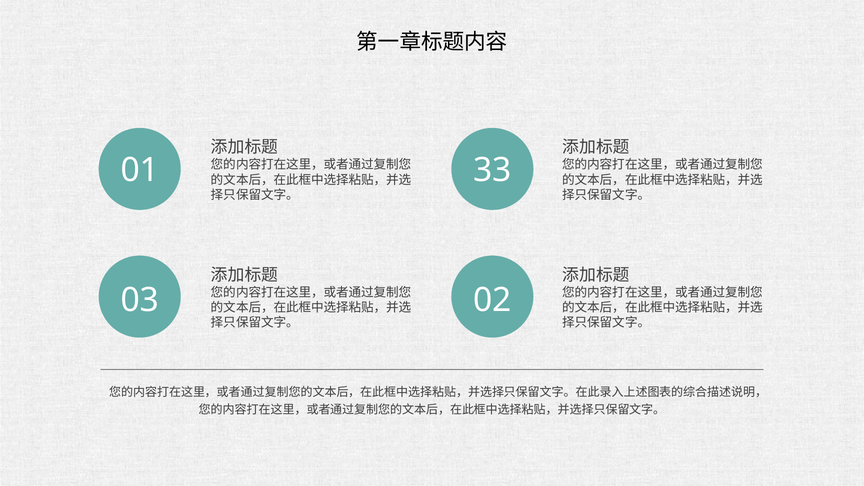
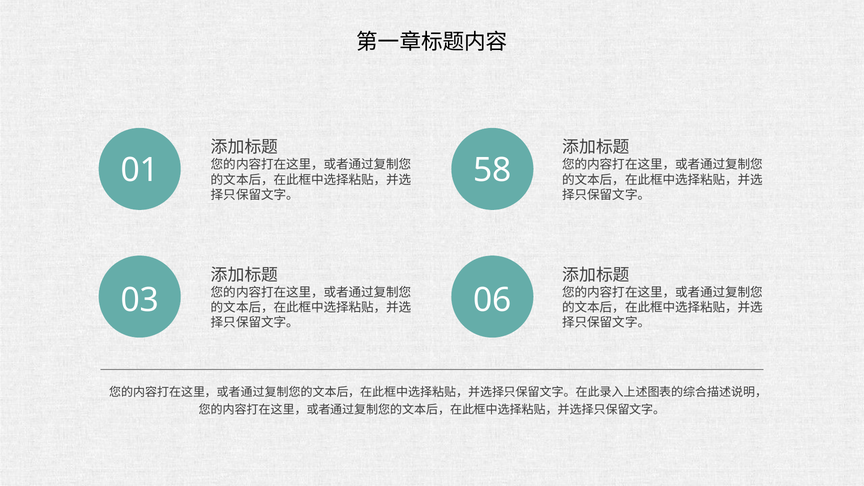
33: 33 -> 58
02: 02 -> 06
